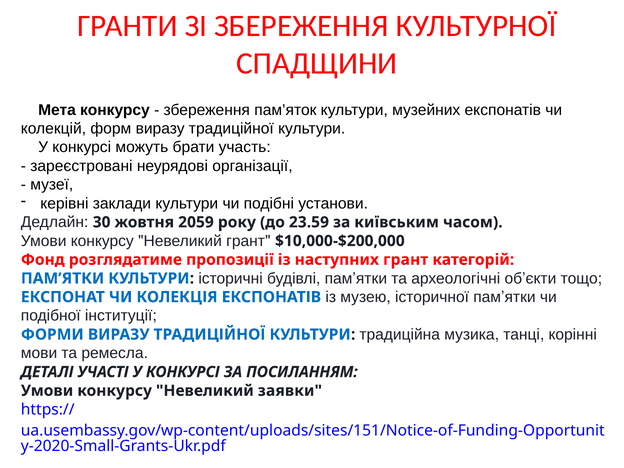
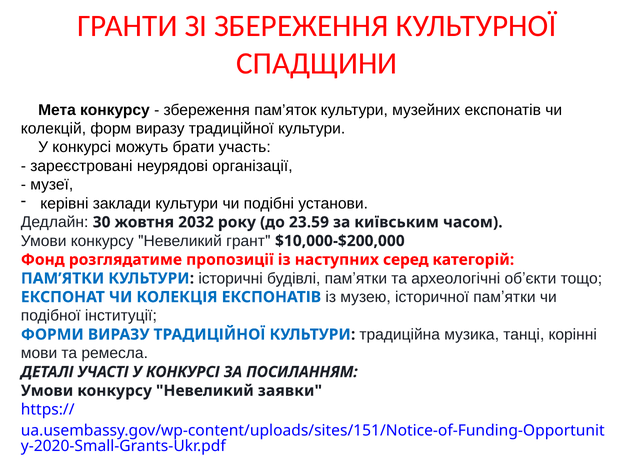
2059: 2059 -> 2032
наступних грант: грант -> серед
